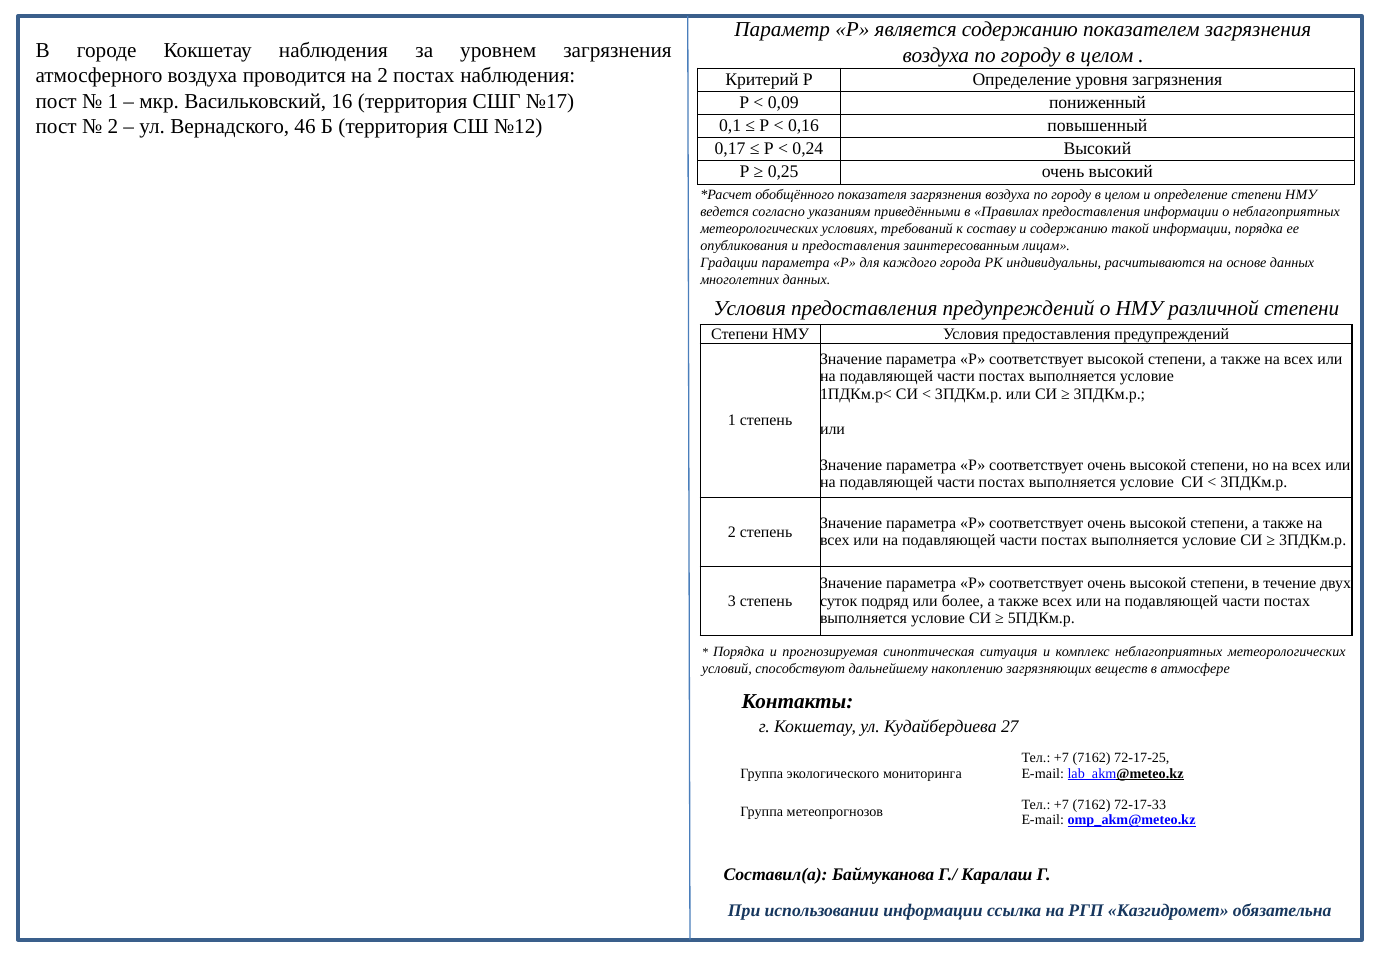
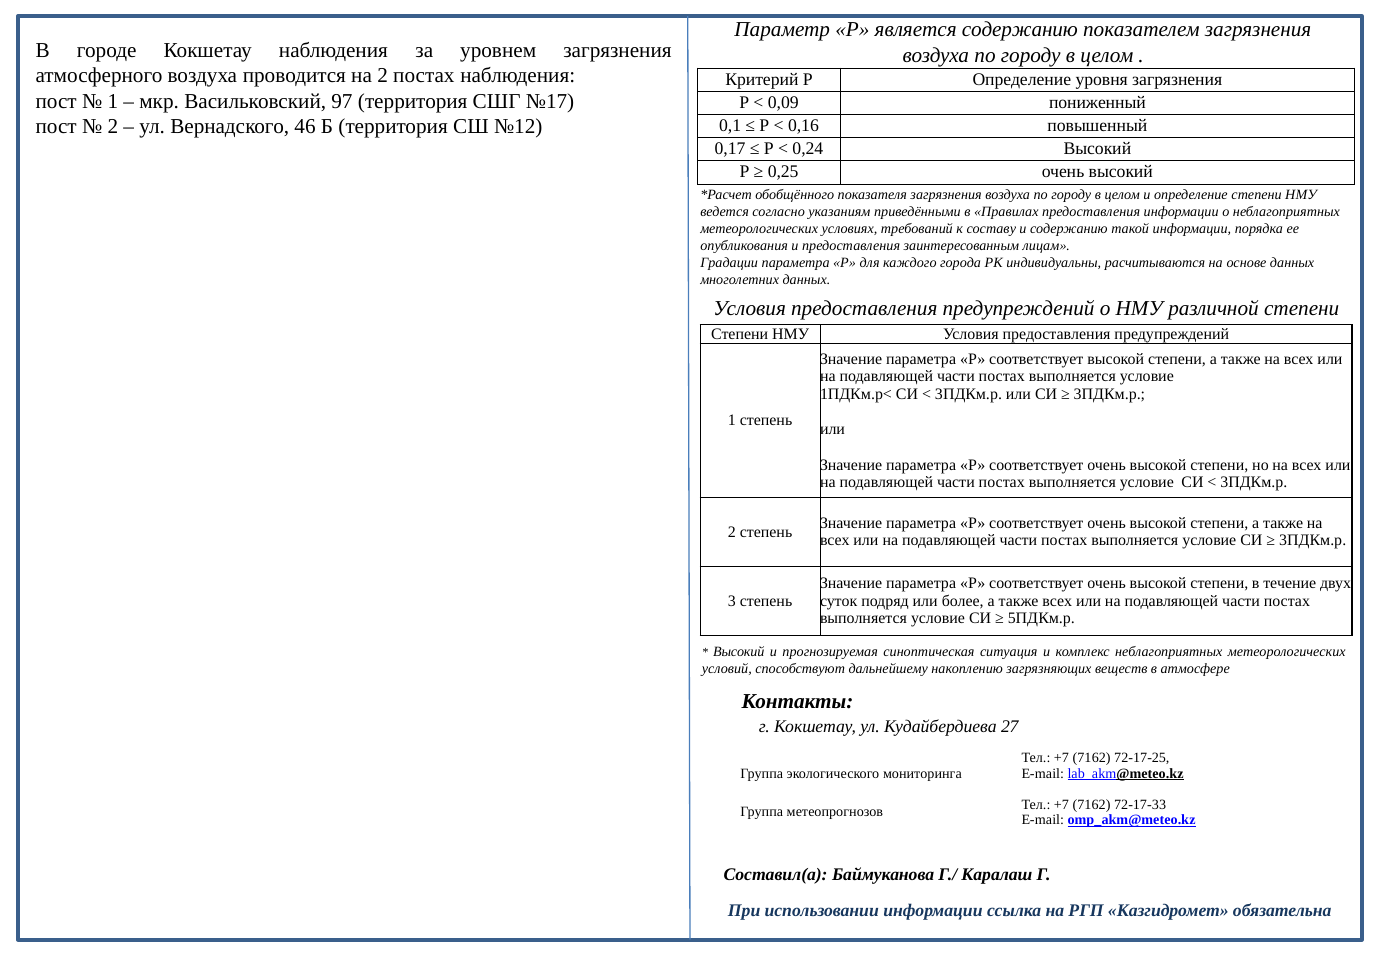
16: 16 -> 97
Порядка at (739, 652): Порядка -> Высокий
